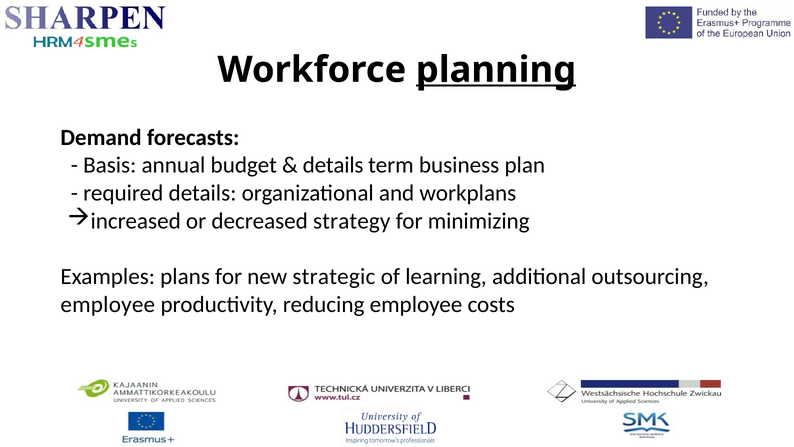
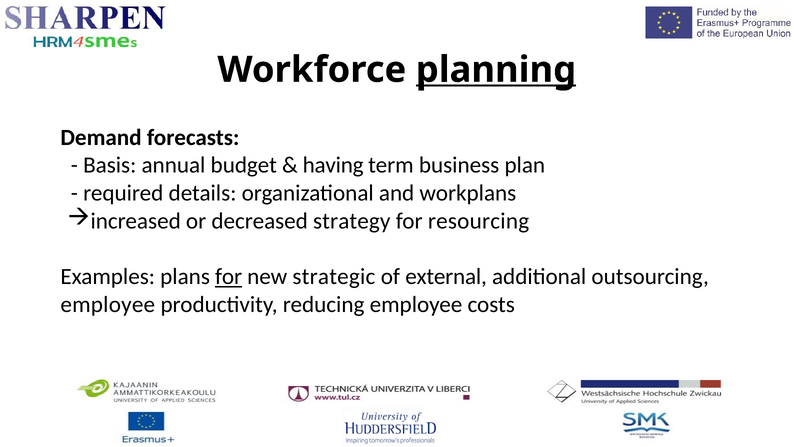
details at (333, 165): details -> having
minimizing: minimizing -> resourcing
for at (229, 276) underline: none -> present
learning: learning -> external
